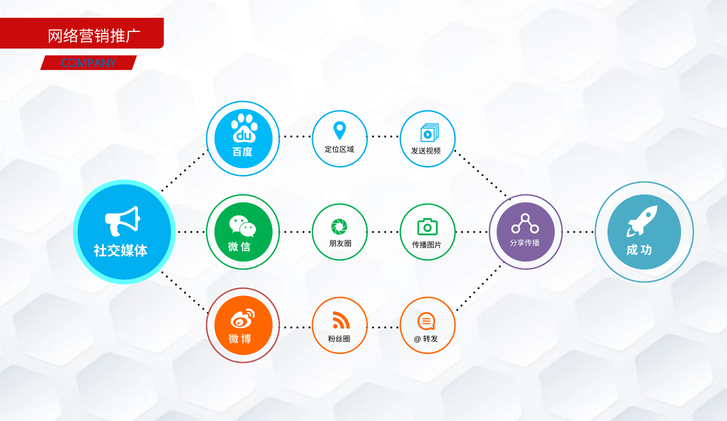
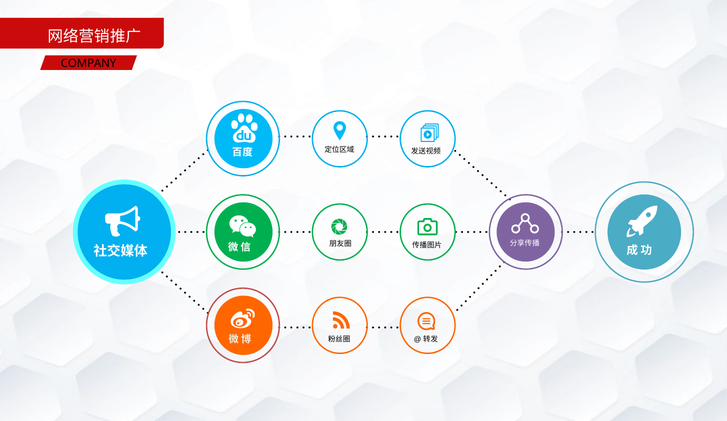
COMPANY colour: blue -> black
